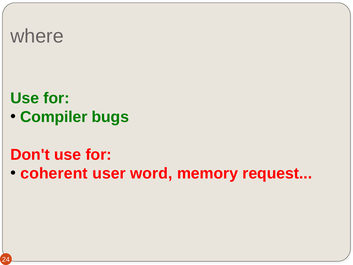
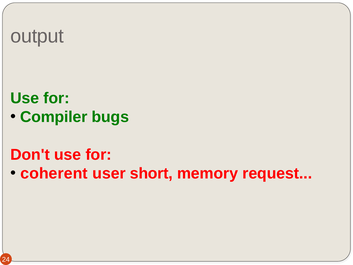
where: where -> output
word: word -> short
